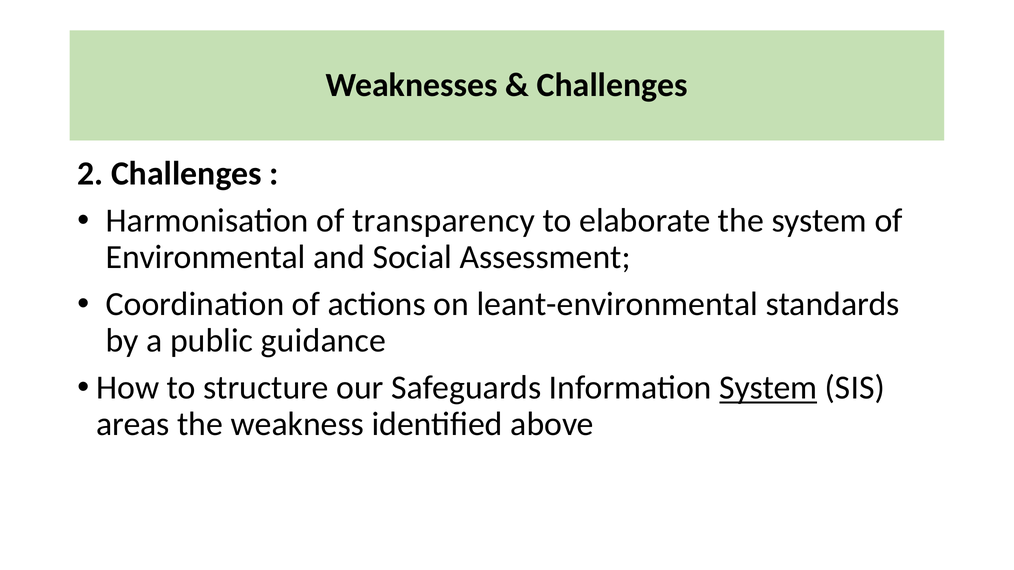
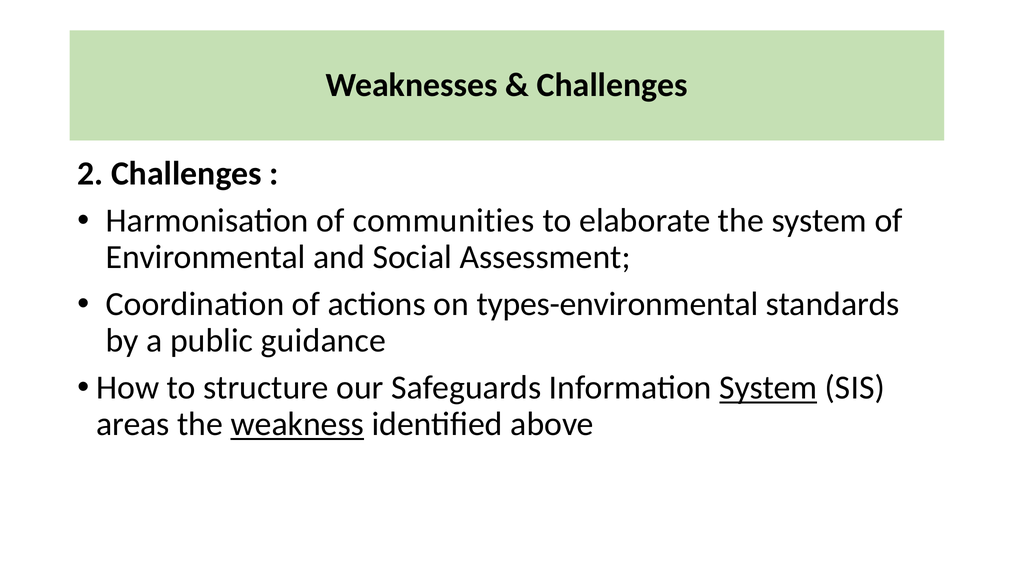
transparency: transparency -> communities
leant-environmental: leant-environmental -> types-environmental
weakness underline: none -> present
